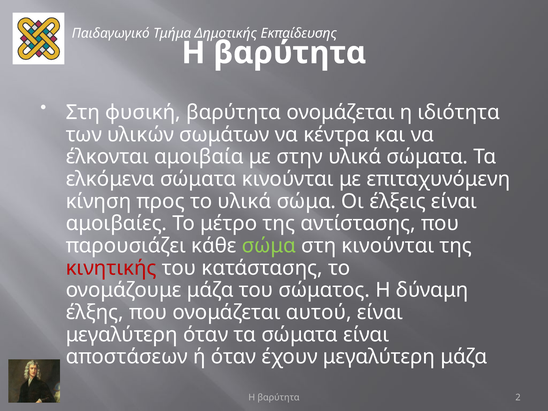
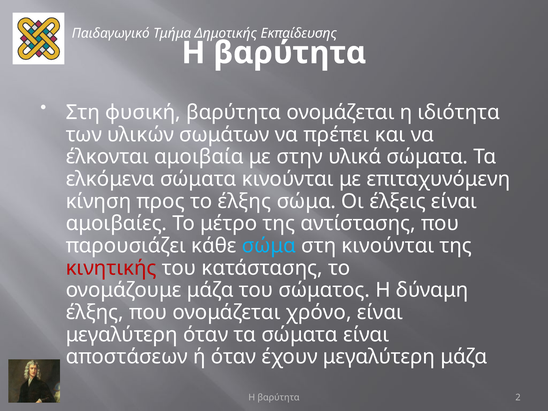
κέντρα: κέντρα -> πρέπει
το υλικά: υλικά -> έλξης
σώμα at (269, 246) colour: light green -> light blue
αυτού: αυτού -> χρόνο
